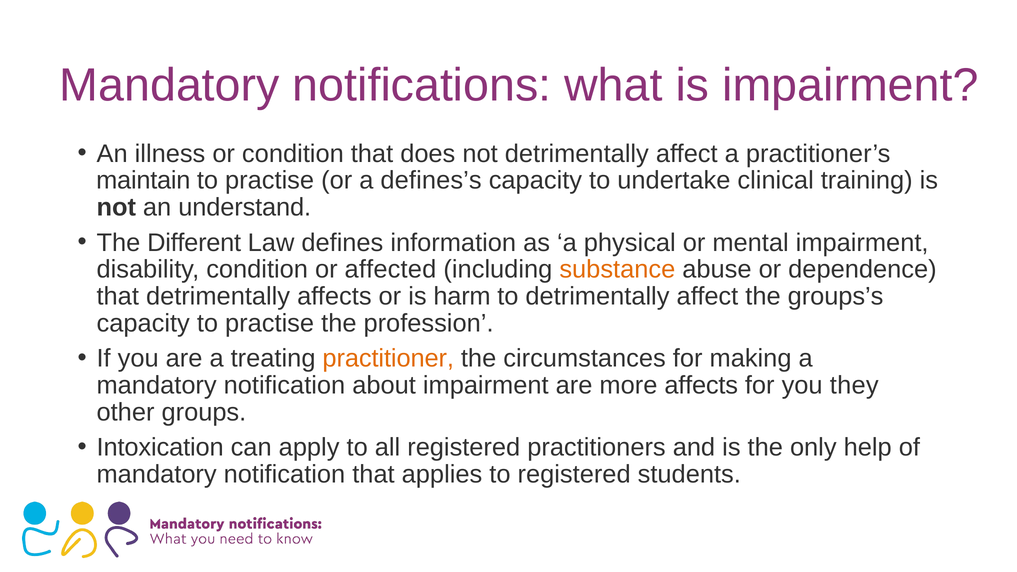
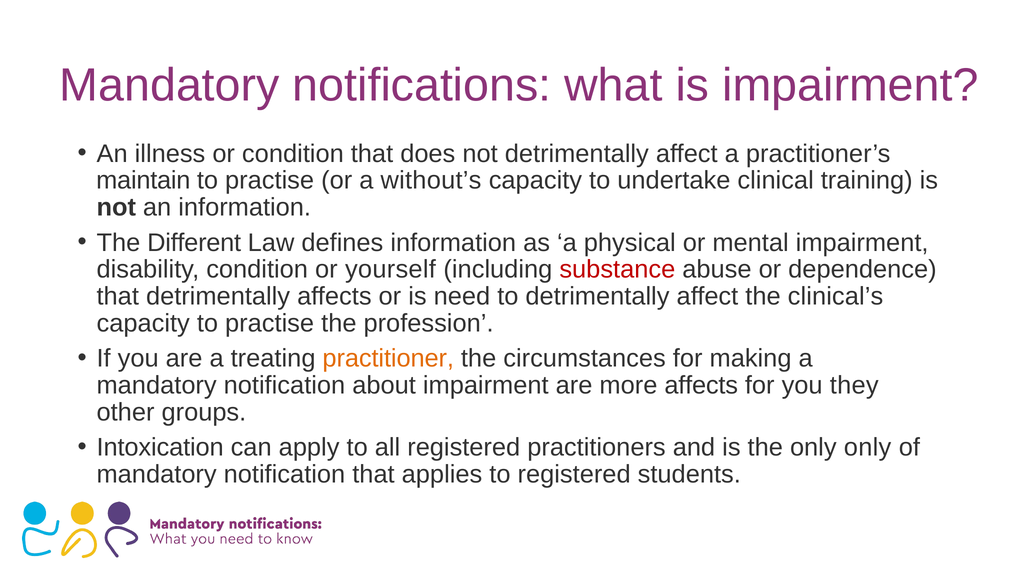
defines’s: defines’s -> without’s
an understand: understand -> information
affected: affected -> yourself
substance colour: orange -> red
harm: harm -> need
groups’s: groups’s -> clinical’s
only help: help -> only
